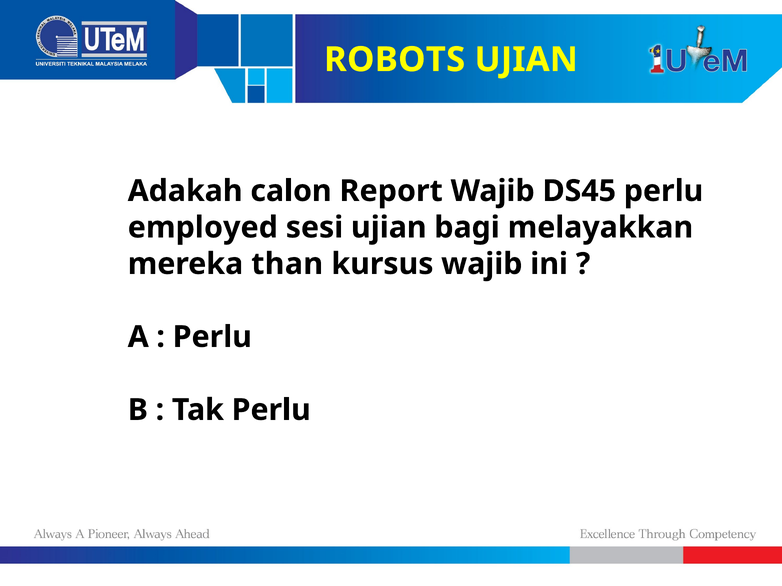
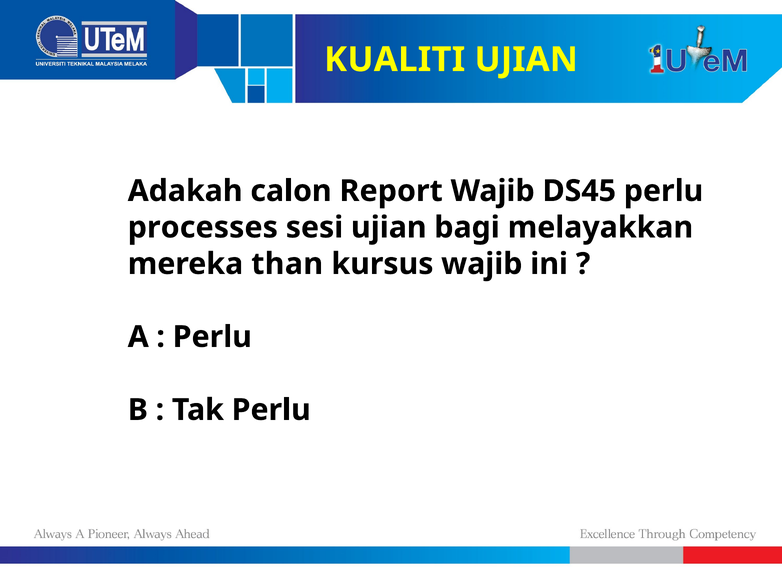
ROBOTS: ROBOTS -> KUALITI
employed: employed -> processes
